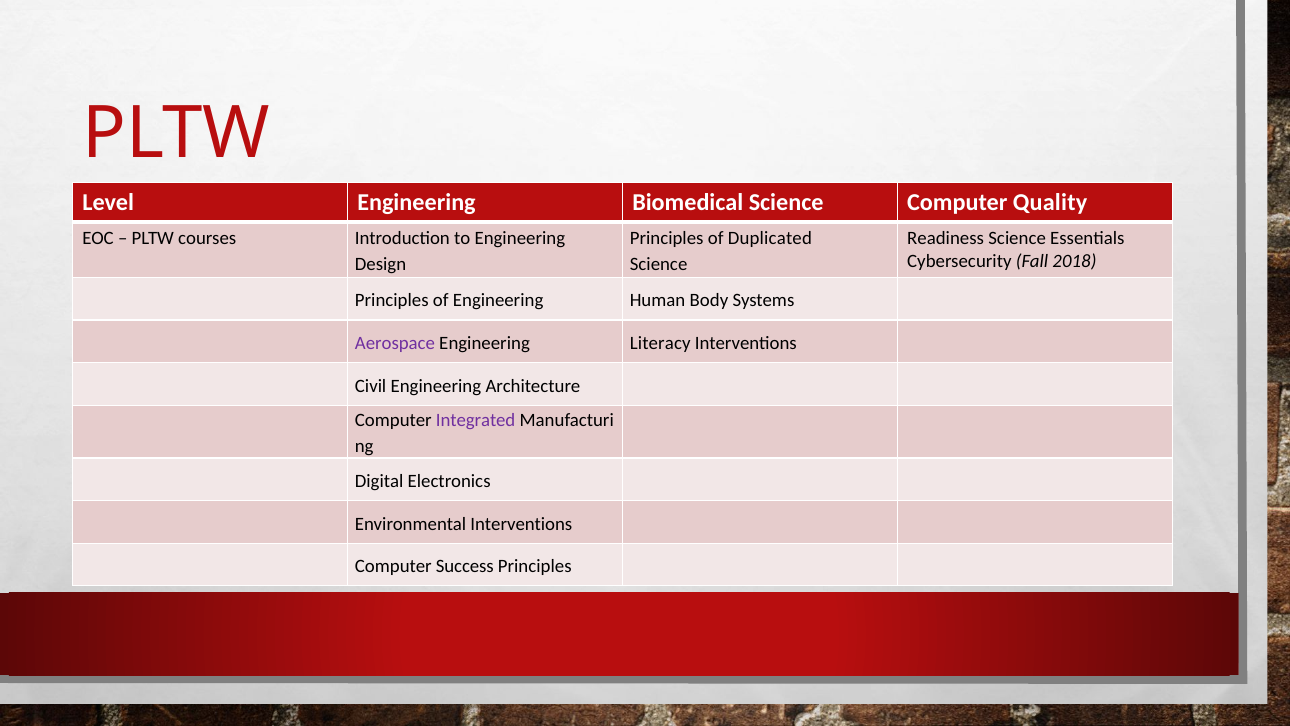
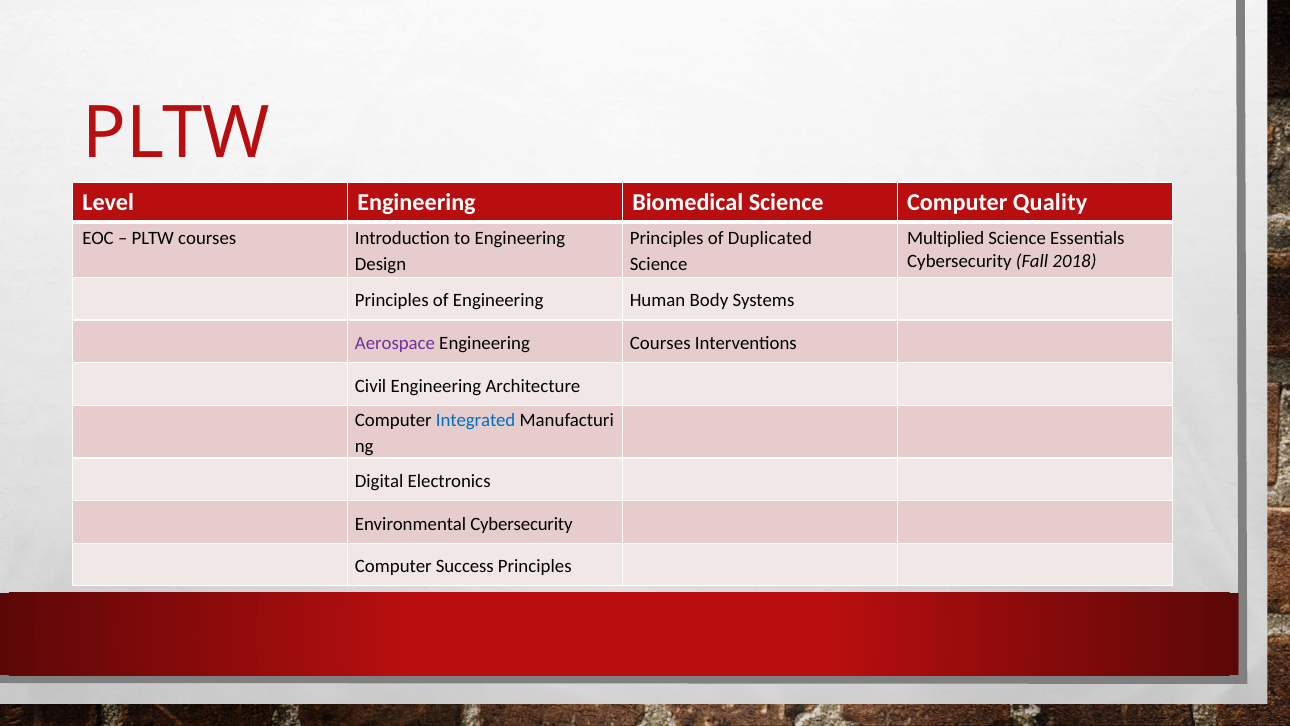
Readiness: Readiness -> Multiplied
Engineering Literacy: Literacy -> Courses
Integrated colour: purple -> blue
Environmental Interventions: Interventions -> Cybersecurity
